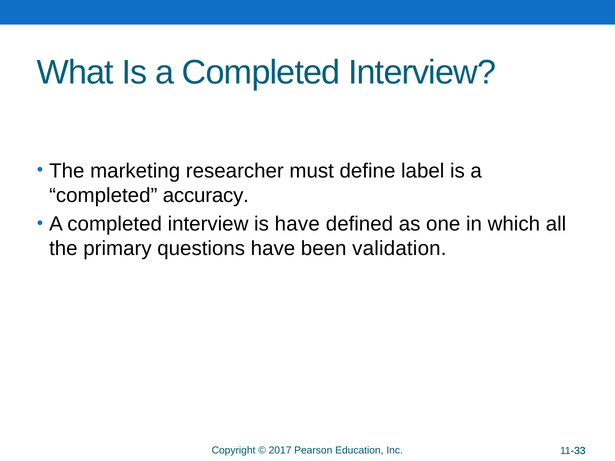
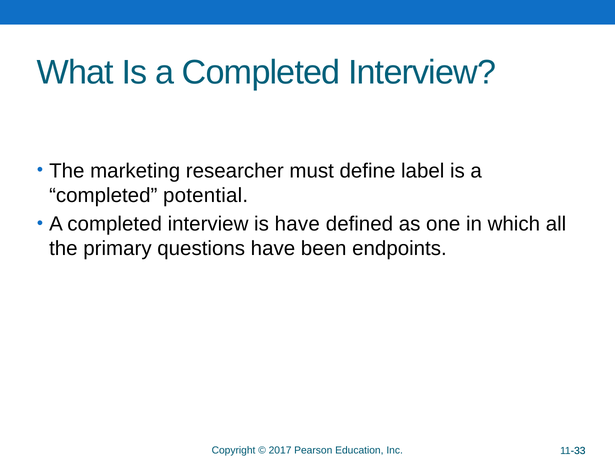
accuracy: accuracy -> potential
validation: validation -> endpoints
